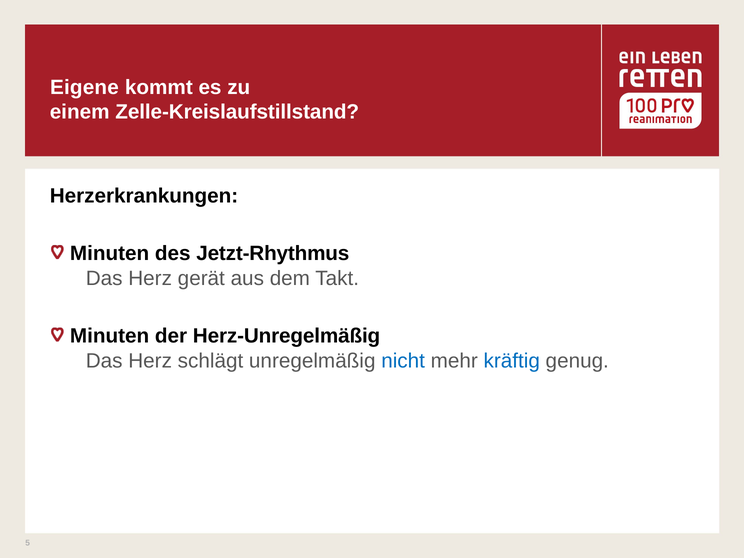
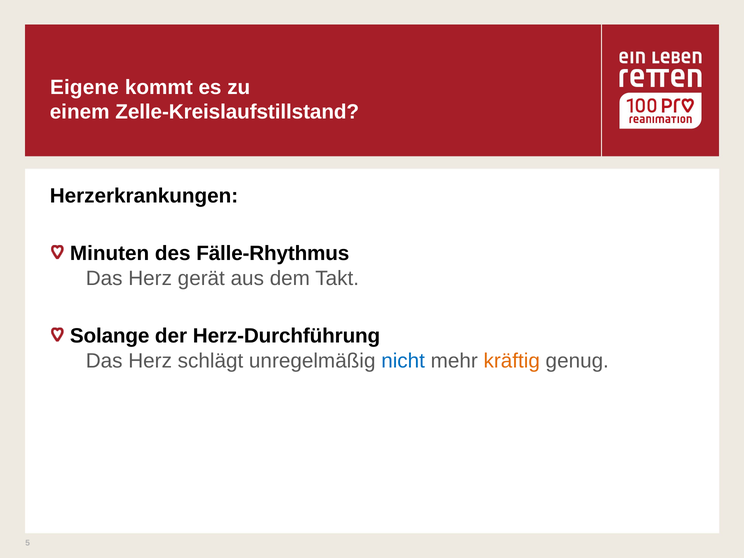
Jetzt-Rhythmus: Jetzt-Rhythmus -> Fälle-Rhythmus
Minuten at (110, 336): Minuten -> Solange
Herz-Unregelmäßig: Herz-Unregelmäßig -> Herz-Durchführung
kräftig colour: blue -> orange
